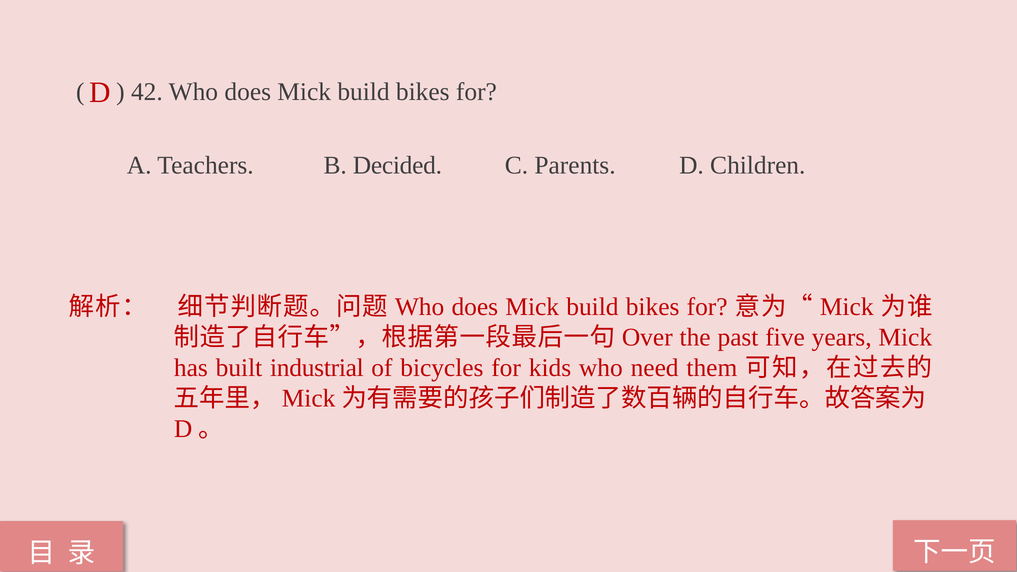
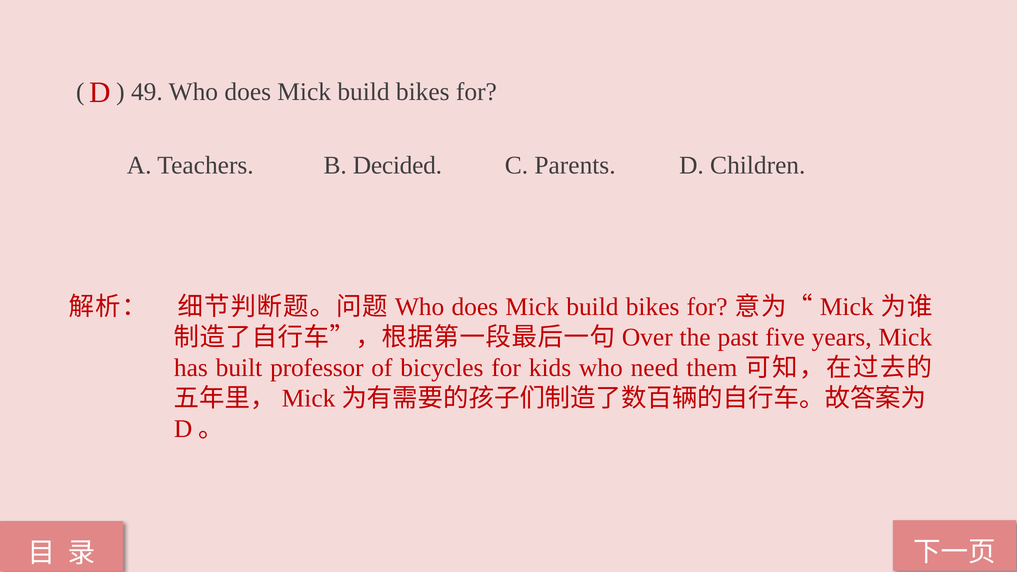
42: 42 -> 49
industrial: industrial -> professor
